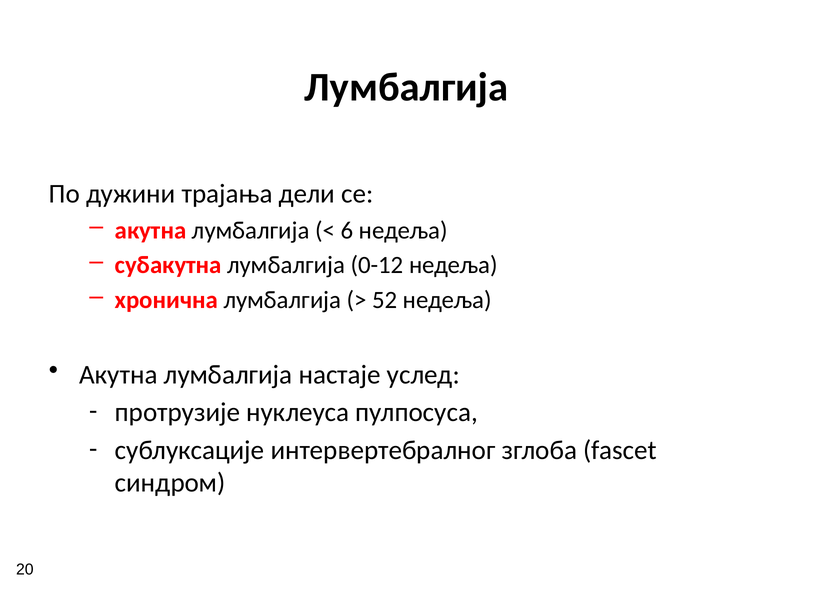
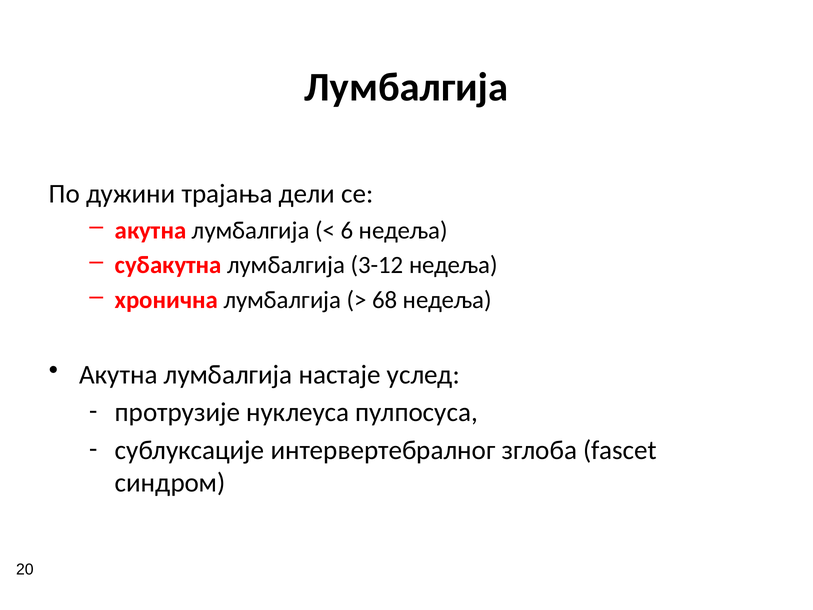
0-12: 0-12 -> 3-12
52: 52 -> 68
